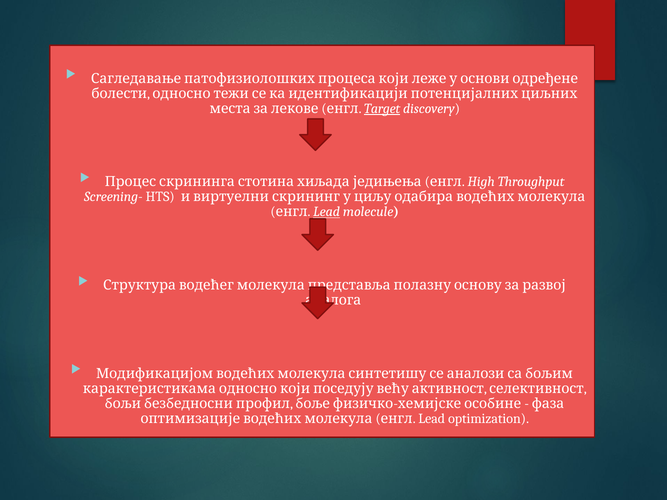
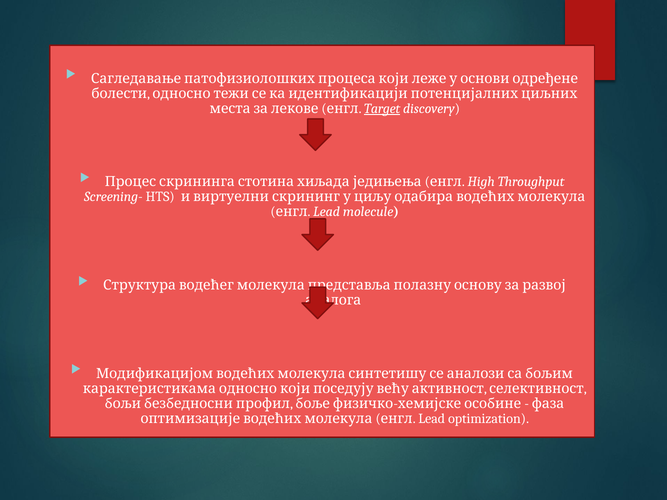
Lead at (327, 212) underline: present -> none
